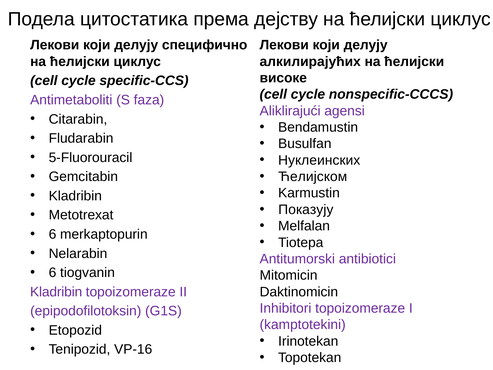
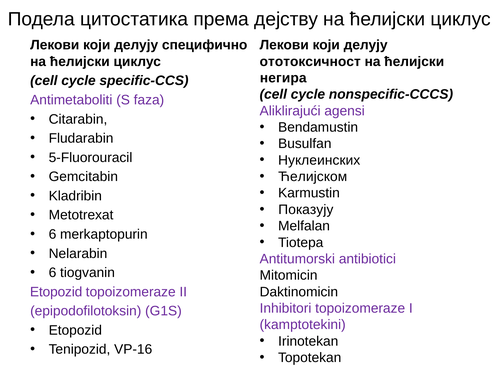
алкилирајућих: алкилирајућих -> ототоксичност
високе: високе -> негира
Kladribin at (56, 292): Kladribin -> Еtopozid
